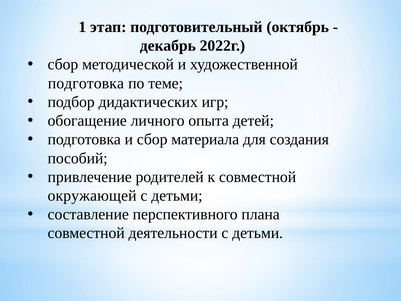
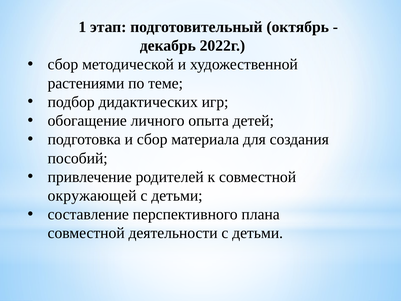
подготовка at (86, 83): подготовка -> растениями
